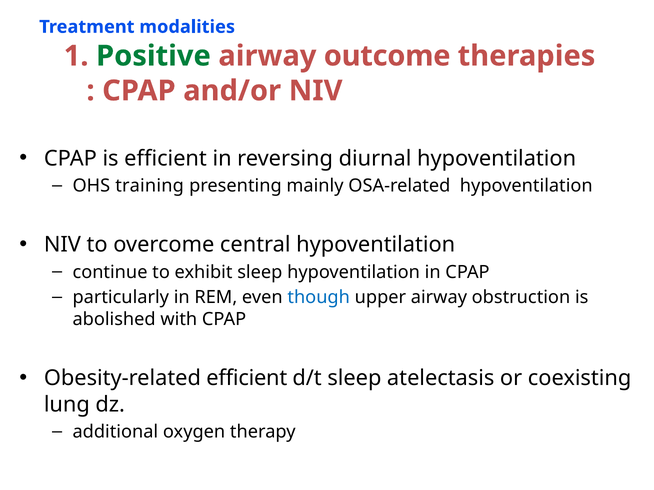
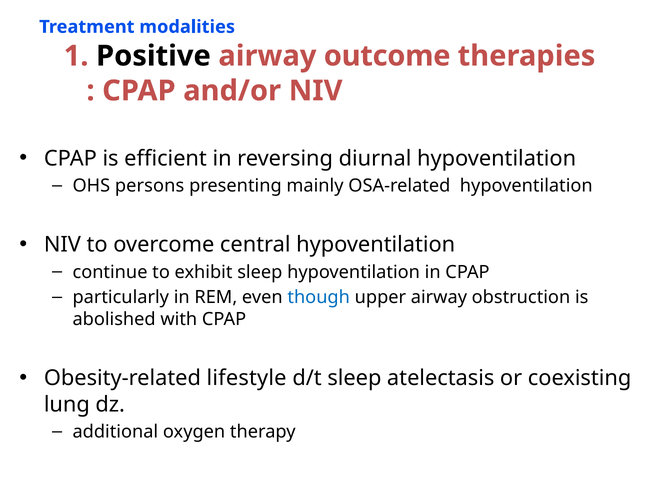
Positive colour: green -> black
training: training -> persons
Obesity-related efficient: efficient -> lifestyle
